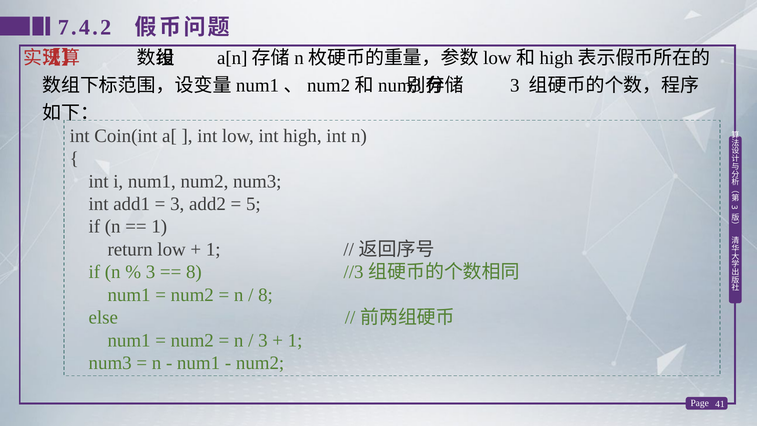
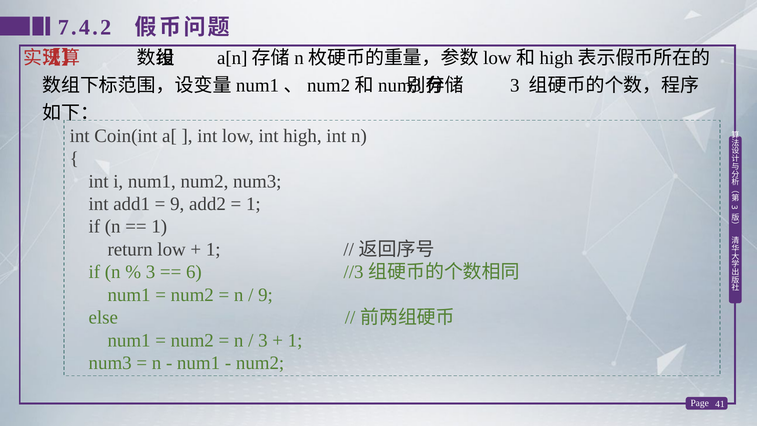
3 at (177, 204): 3 -> 9
5 at (253, 204): 5 -> 1
8 at (194, 272): 8 -> 6
8 at (265, 295): 8 -> 9
